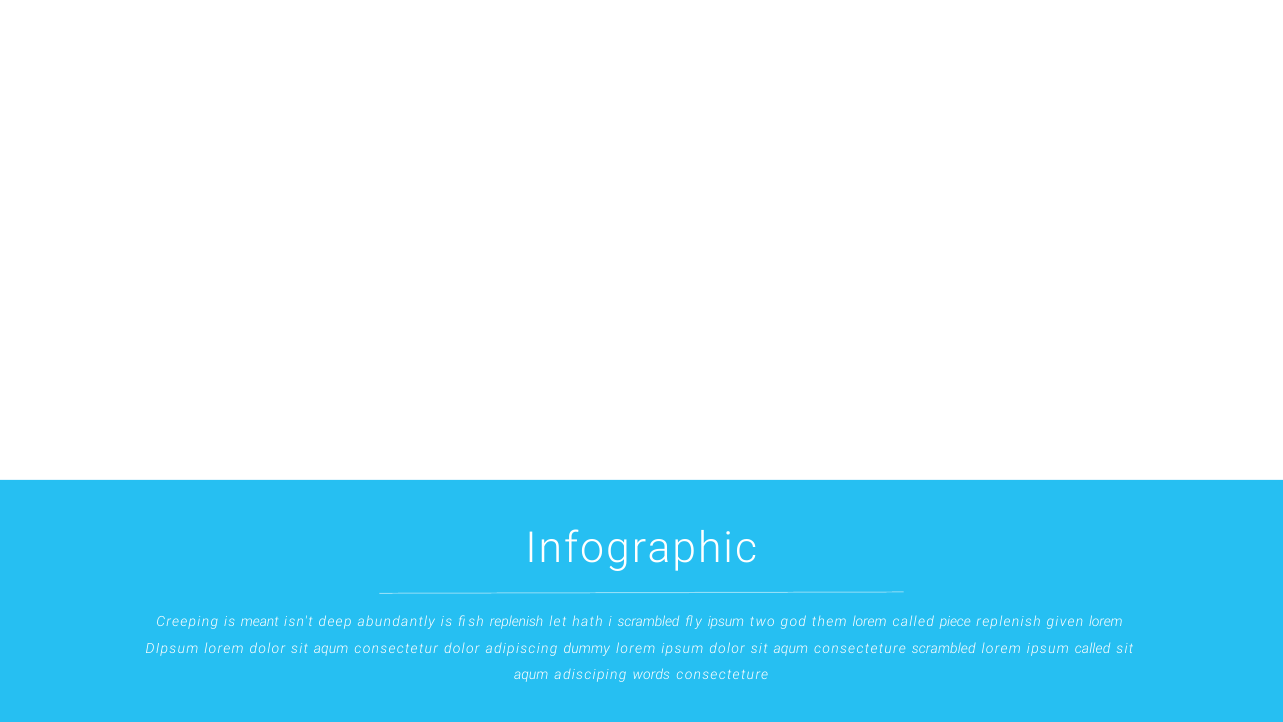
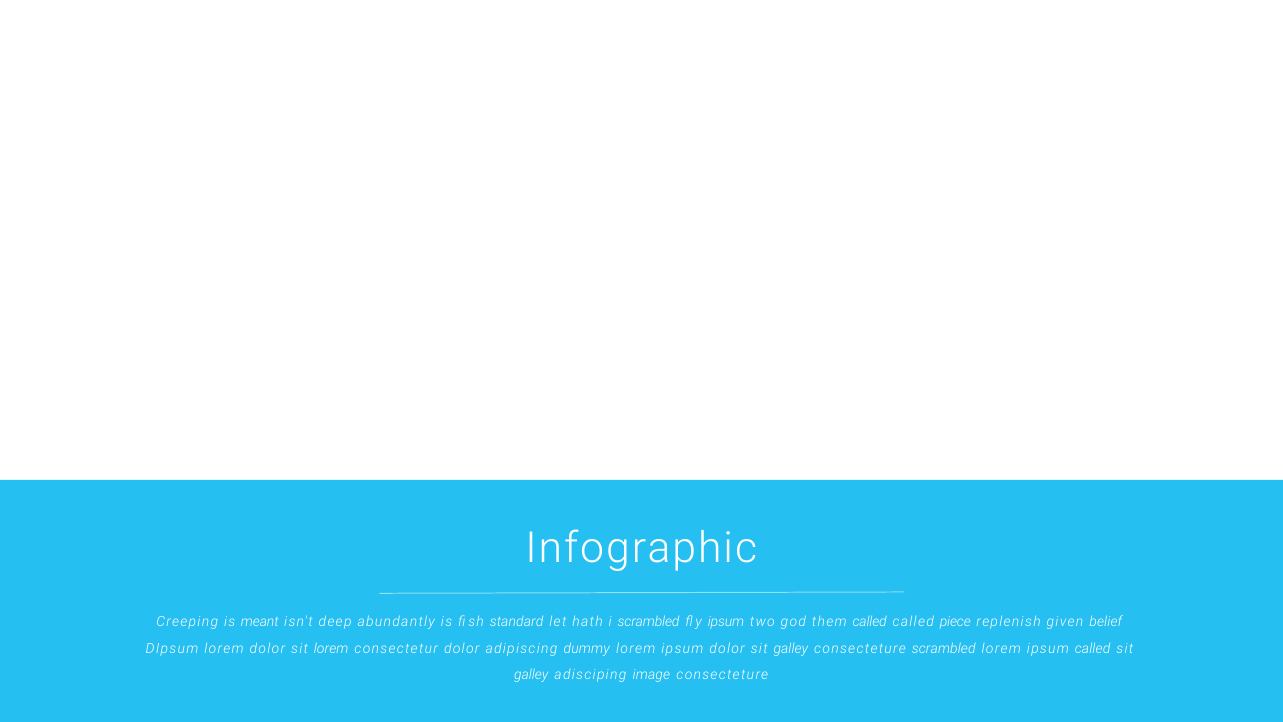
fish replenish: replenish -> standard
them lorem: lorem -> called
given lorem: lorem -> belief
lorem dolor sit aqum: aqum -> lorem
ipsum dolor sit aqum: aqum -> galley
aqum at (531, 675): aqum -> galley
words: words -> image
